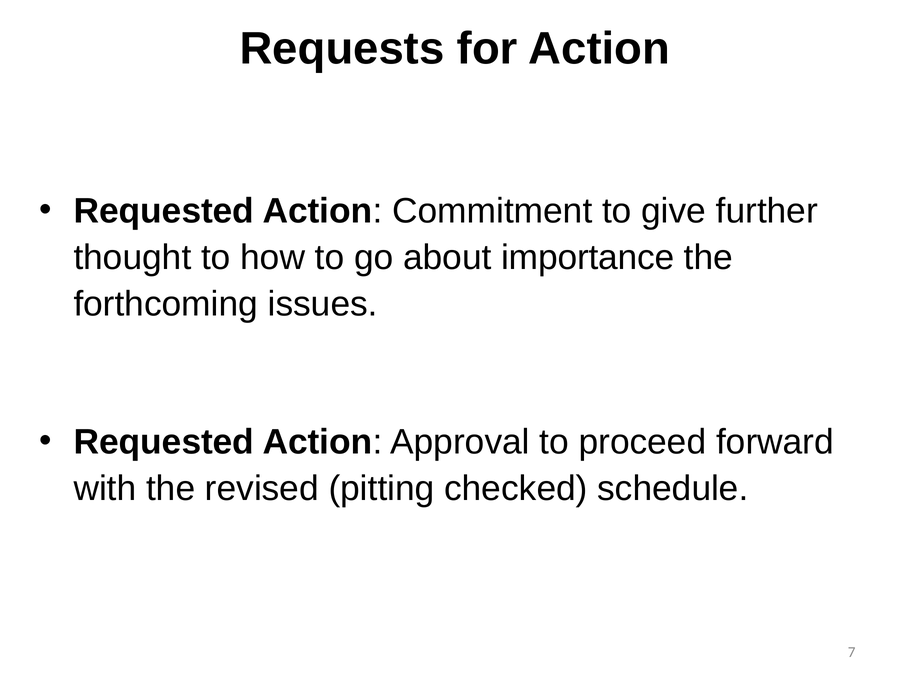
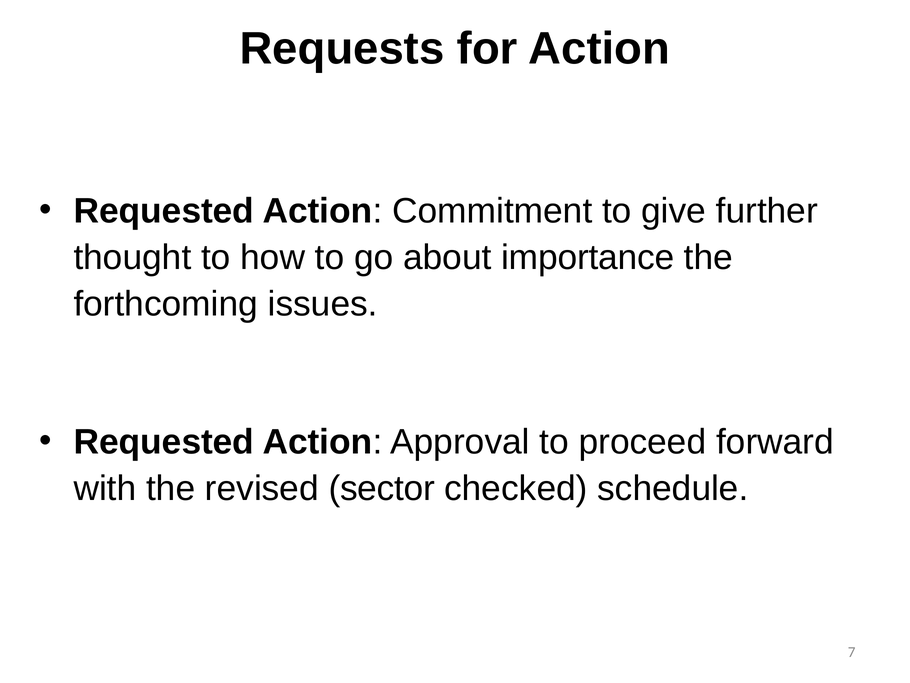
pitting: pitting -> sector
